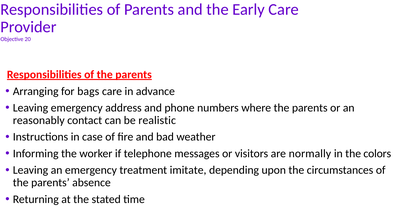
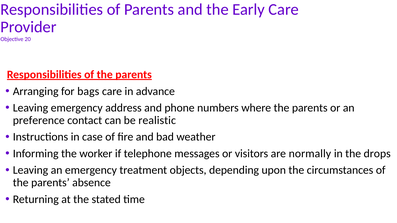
reasonably: reasonably -> preference
colors: colors -> drops
imitate: imitate -> objects
